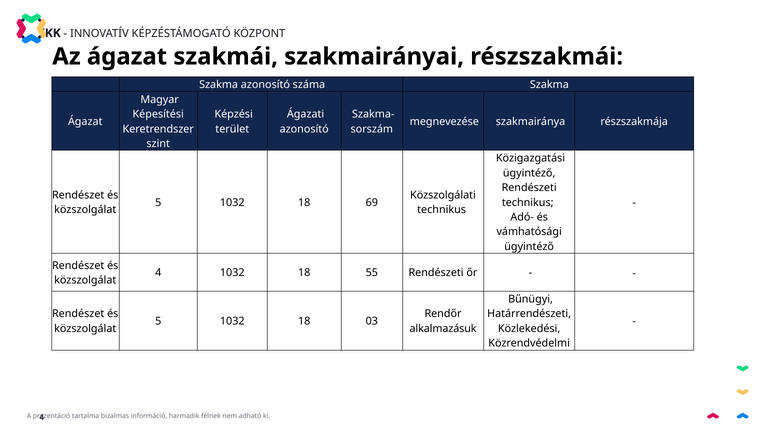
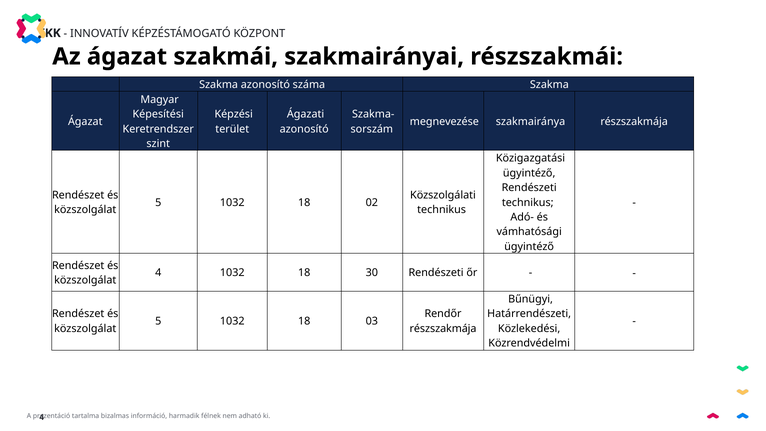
69: 69 -> 02
55: 55 -> 30
alkalmazásuk at (443, 328): alkalmazásuk -> részszakmája
